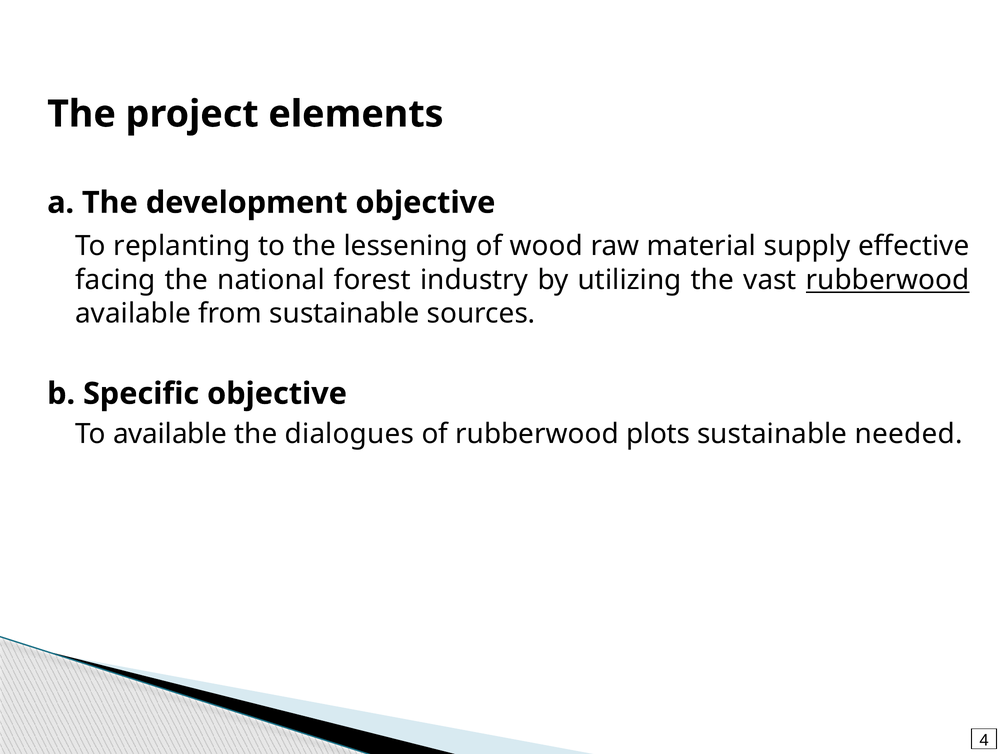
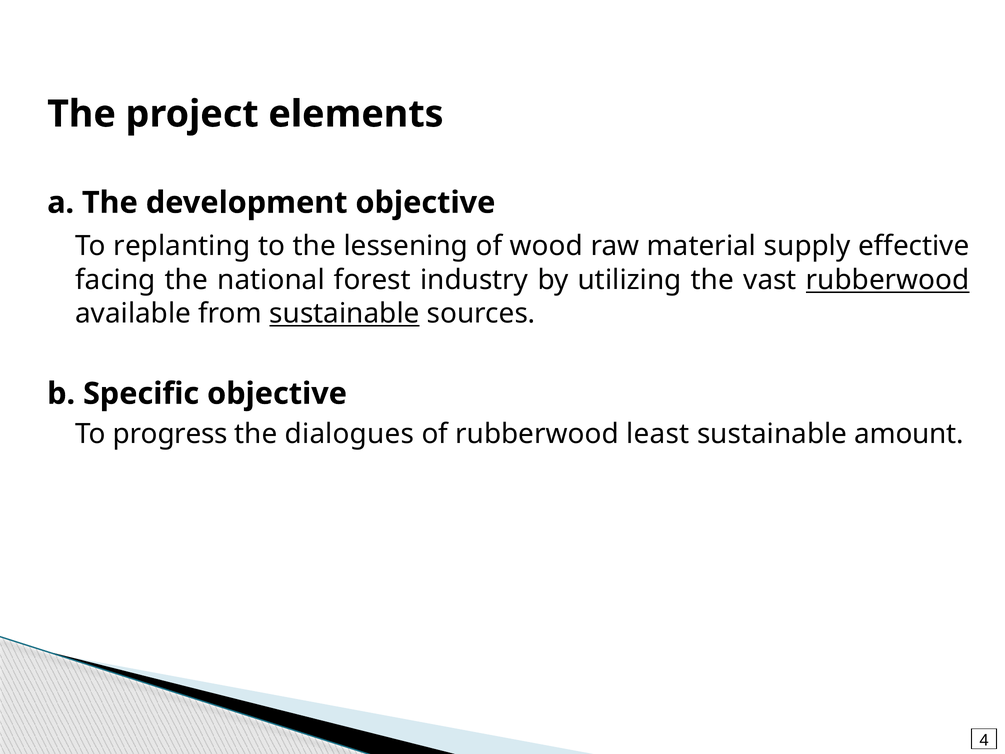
sustainable at (344, 314) underline: none -> present
To available: available -> progress
plots: plots -> least
needed: needed -> amount
